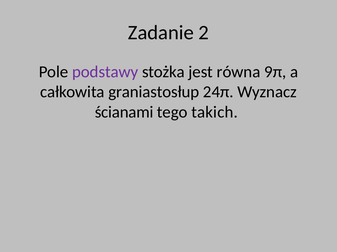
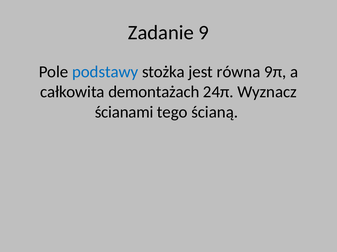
2: 2 -> 9
podstawy colour: purple -> blue
graniastosłup: graniastosłup -> demontażach
takich: takich -> ścianą
